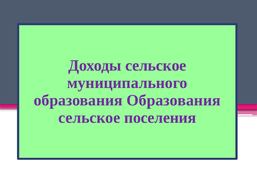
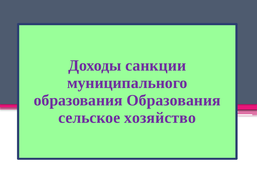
Доходы сельское: сельское -> санкции
поселения: поселения -> хозяйство
